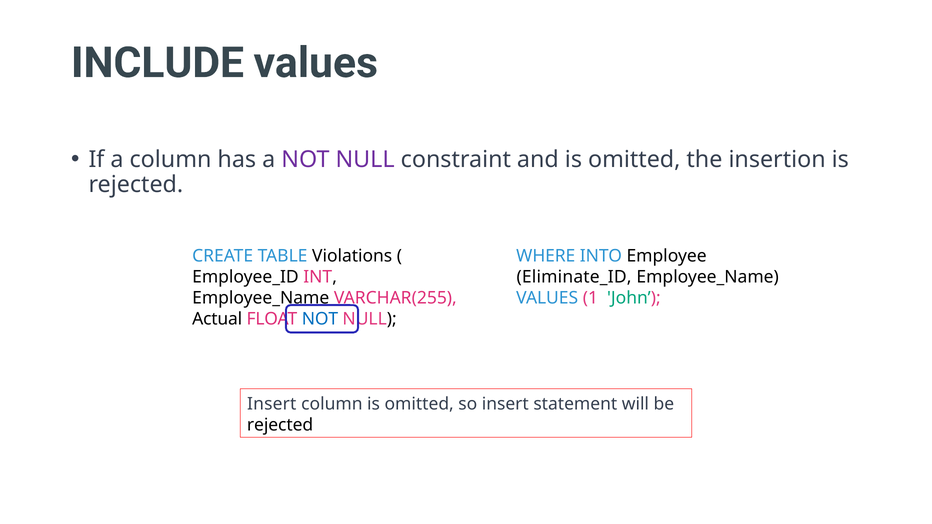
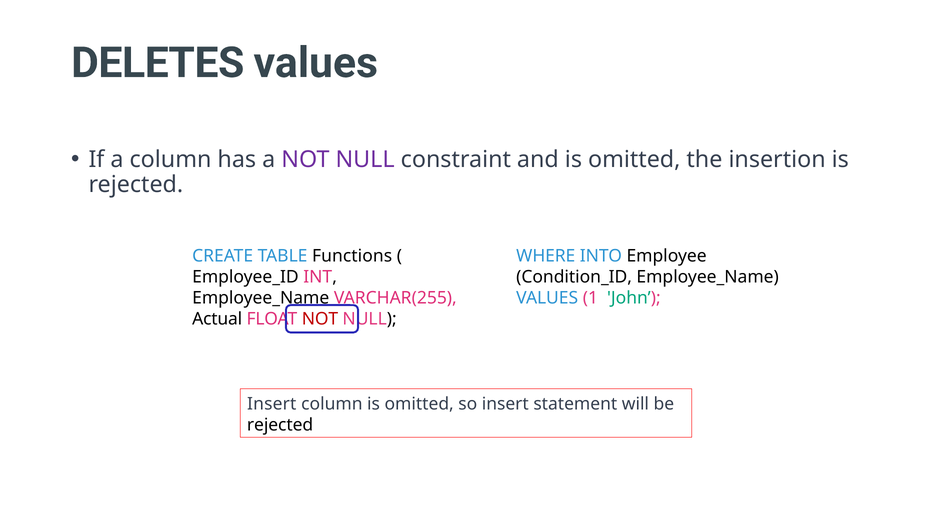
INCLUDE: INCLUDE -> DELETES
Violations: Violations -> Functions
Eliminate_ID: Eliminate_ID -> Condition_ID
NOT at (320, 319) colour: blue -> red
